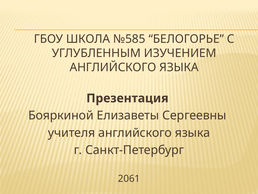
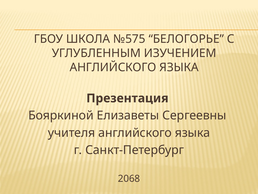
№585: №585 -> №575
2061: 2061 -> 2068
